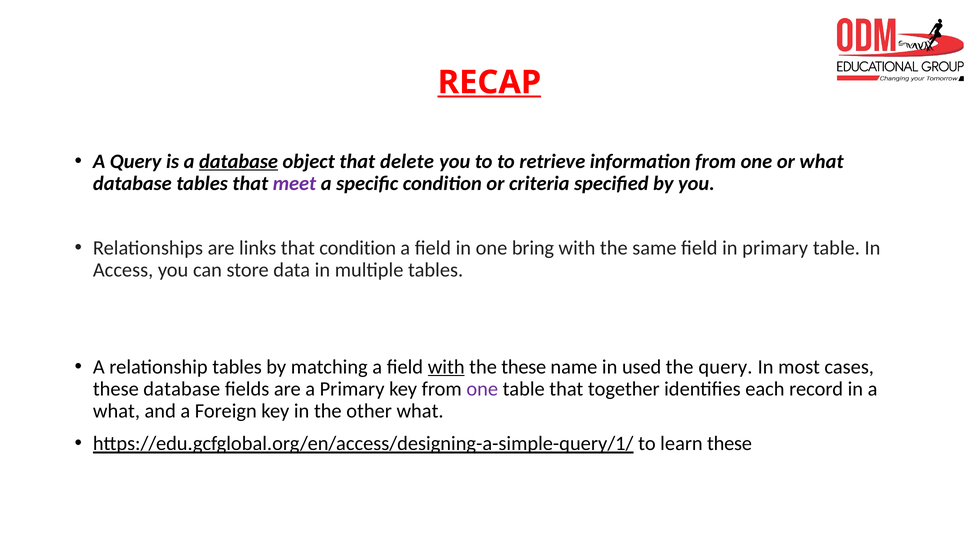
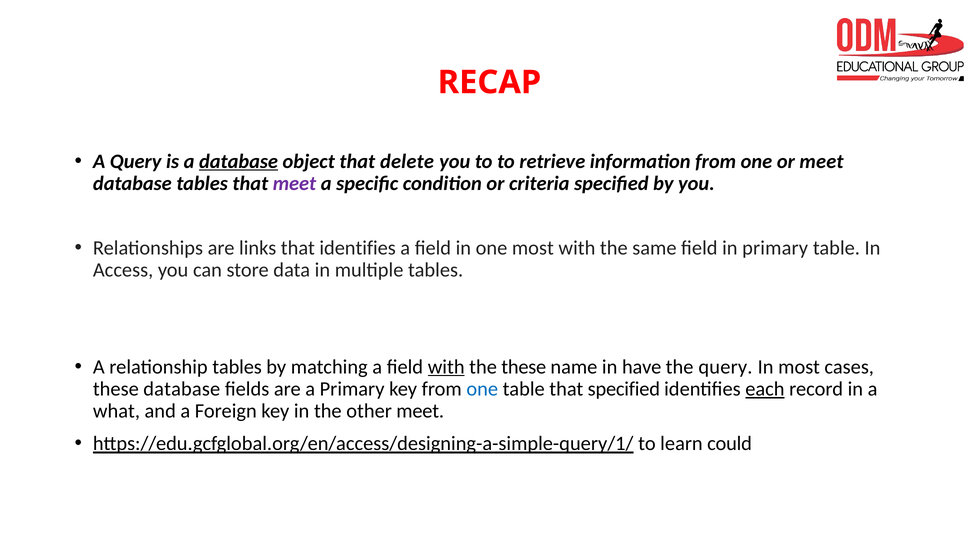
RECAP underline: present -> none
or what: what -> meet
that condition: condition -> identifies
one bring: bring -> most
used: used -> have
one at (482, 389) colour: purple -> blue
that together: together -> specified
each underline: none -> present
other what: what -> meet
learn these: these -> could
